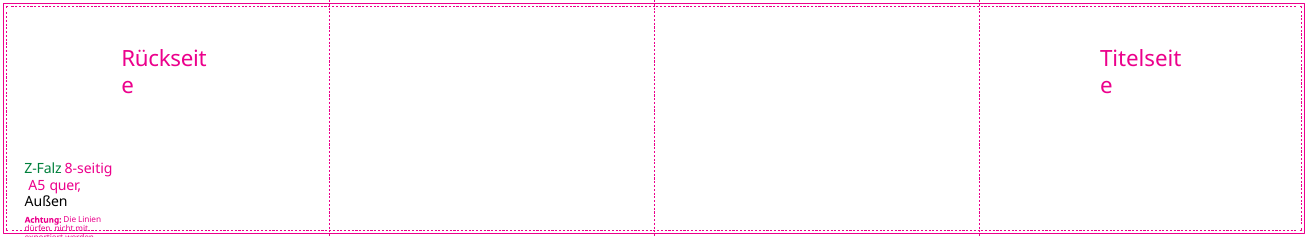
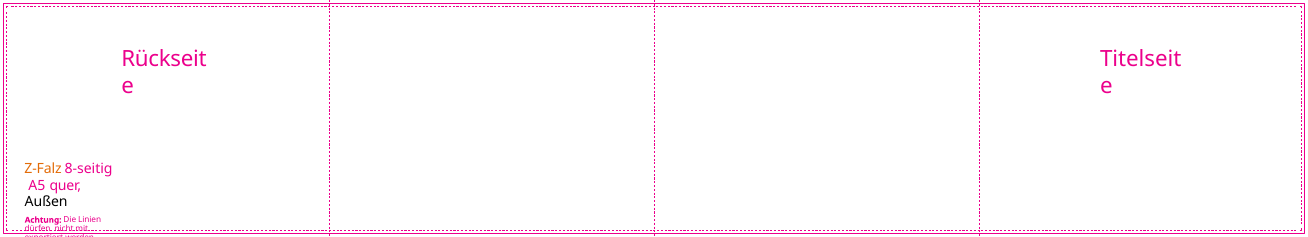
Z-Falz colour: green -> orange
